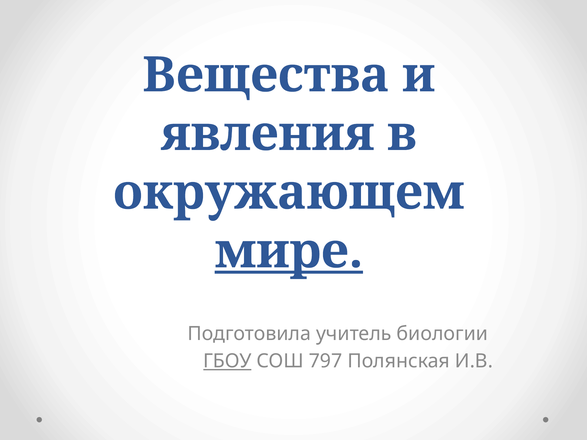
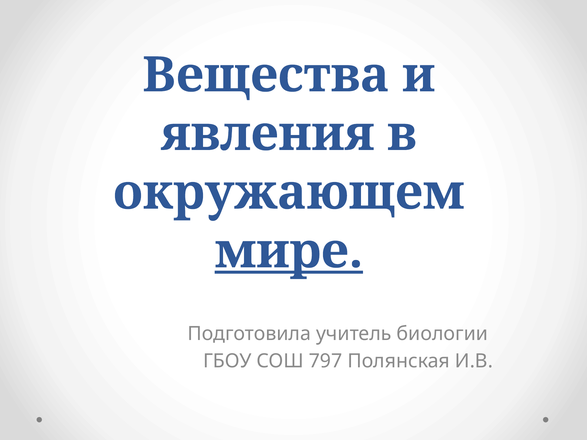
ГБОУ underline: present -> none
